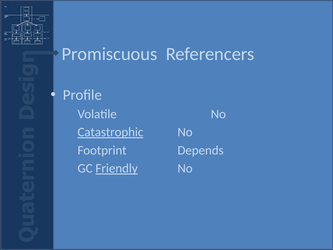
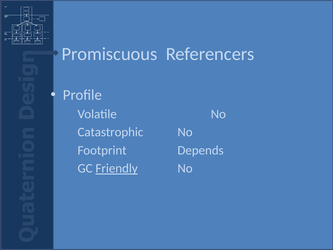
Catastrophic underline: present -> none
